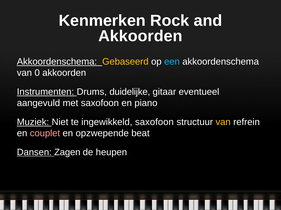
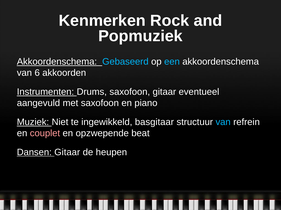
Akkoorden at (140, 36): Akkoorden -> Popmuziek
Gebaseerd colour: yellow -> light blue
0: 0 -> 6
Drums duidelijke: duidelijke -> saxofoon
ingewikkeld saxofoon: saxofoon -> basgitaar
van at (223, 122) colour: yellow -> light blue
Dansen Zagen: Zagen -> Gitaar
